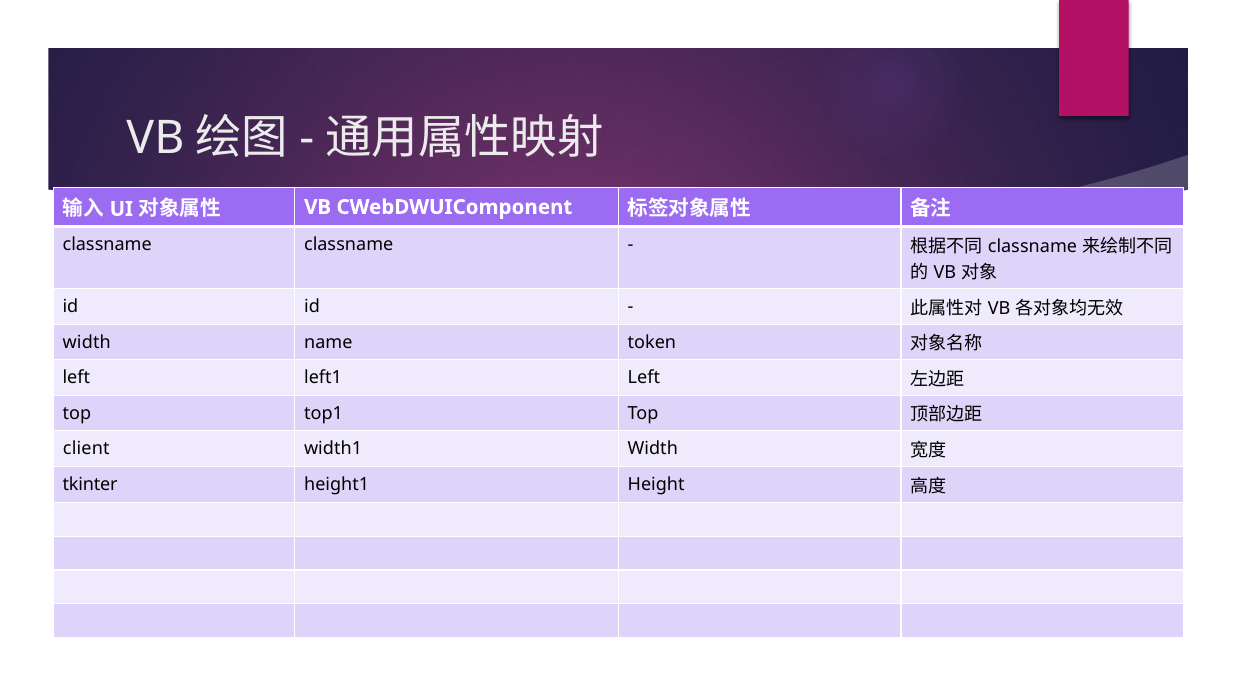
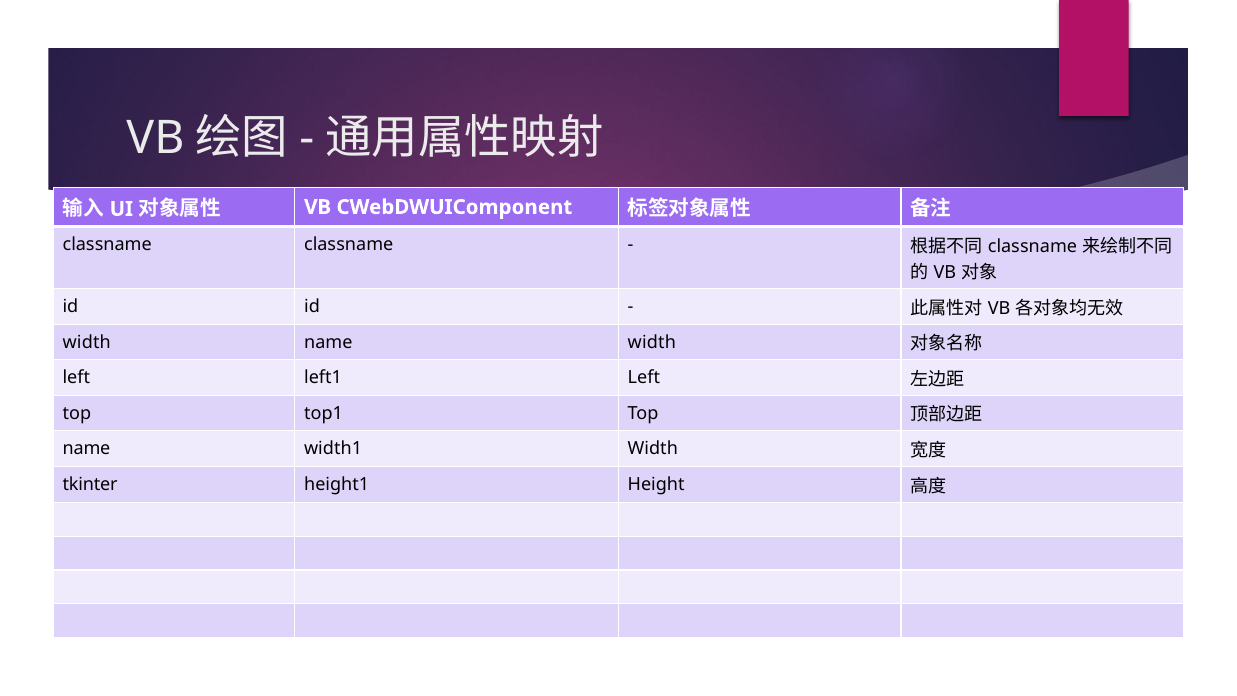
name token: token -> width
client at (86, 449): client -> name
